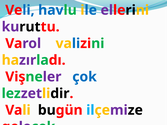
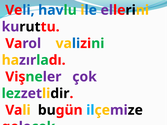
çok at (85, 77) colour: blue -> purple
